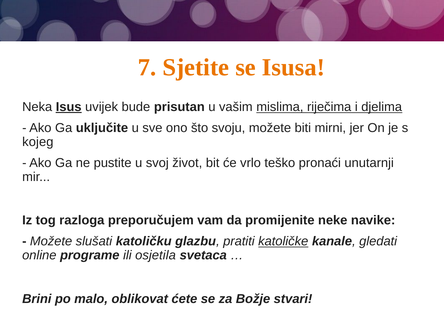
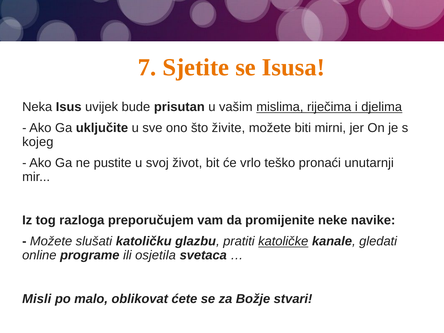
Isus underline: present -> none
svoju: svoju -> živite
Brini: Brini -> Misli
